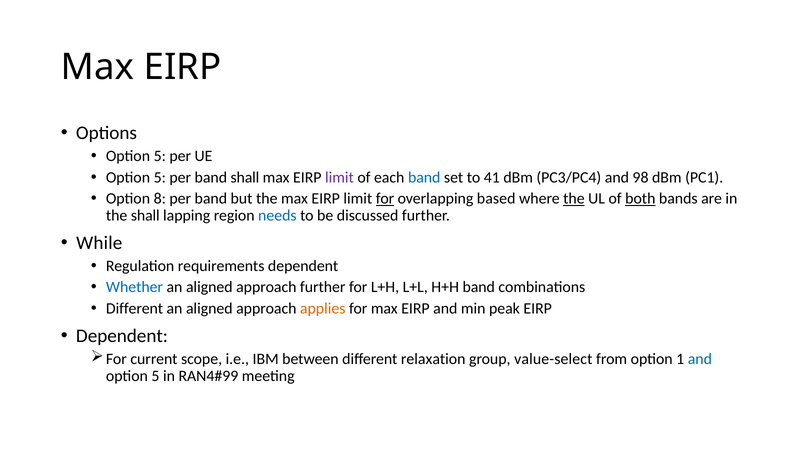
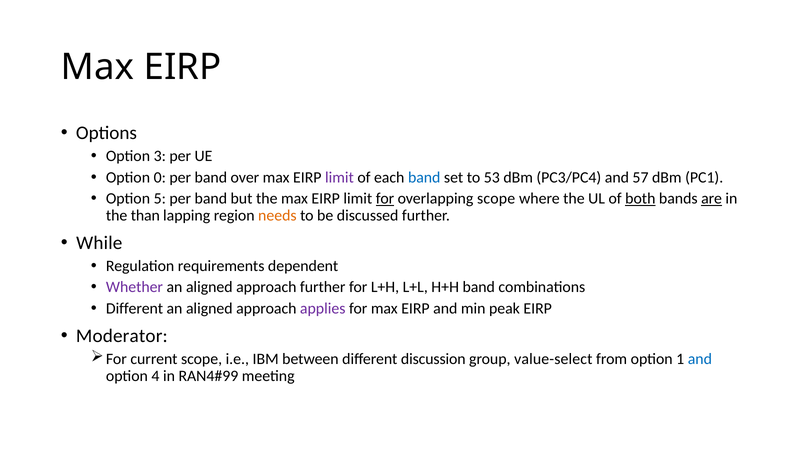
5 at (160, 156): 5 -> 3
5 at (160, 177): 5 -> 0
band shall: shall -> over
41: 41 -> 53
98: 98 -> 57
8: 8 -> 5
overlapping based: based -> scope
the at (574, 199) underline: present -> none
are underline: none -> present
the shall: shall -> than
needs colour: blue -> orange
Whether colour: blue -> purple
applies colour: orange -> purple
Dependent at (122, 336): Dependent -> Moderator
relaxation: relaxation -> discussion
5 at (155, 376): 5 -> 4
